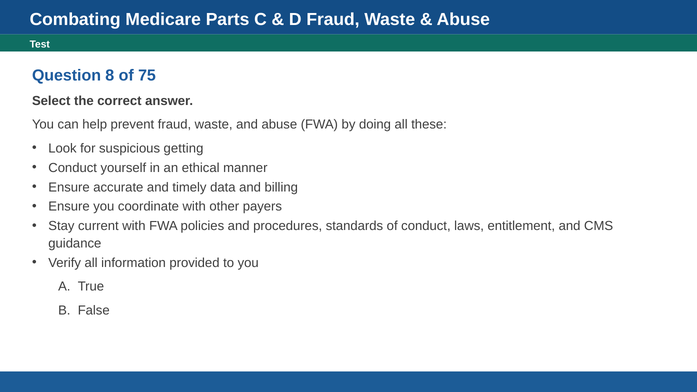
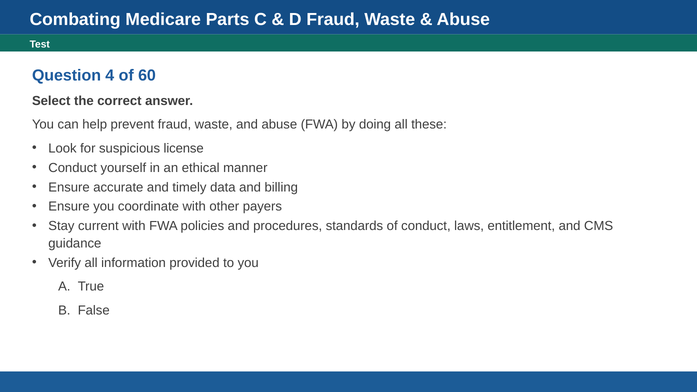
8: 8 -> 4
75: 75 -> 60
getting: getting -> license
